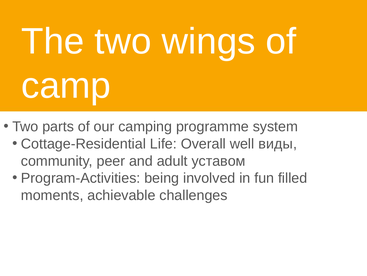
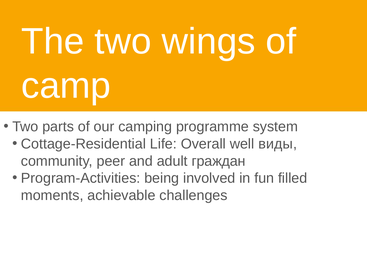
уставом: уставом -> граждан
